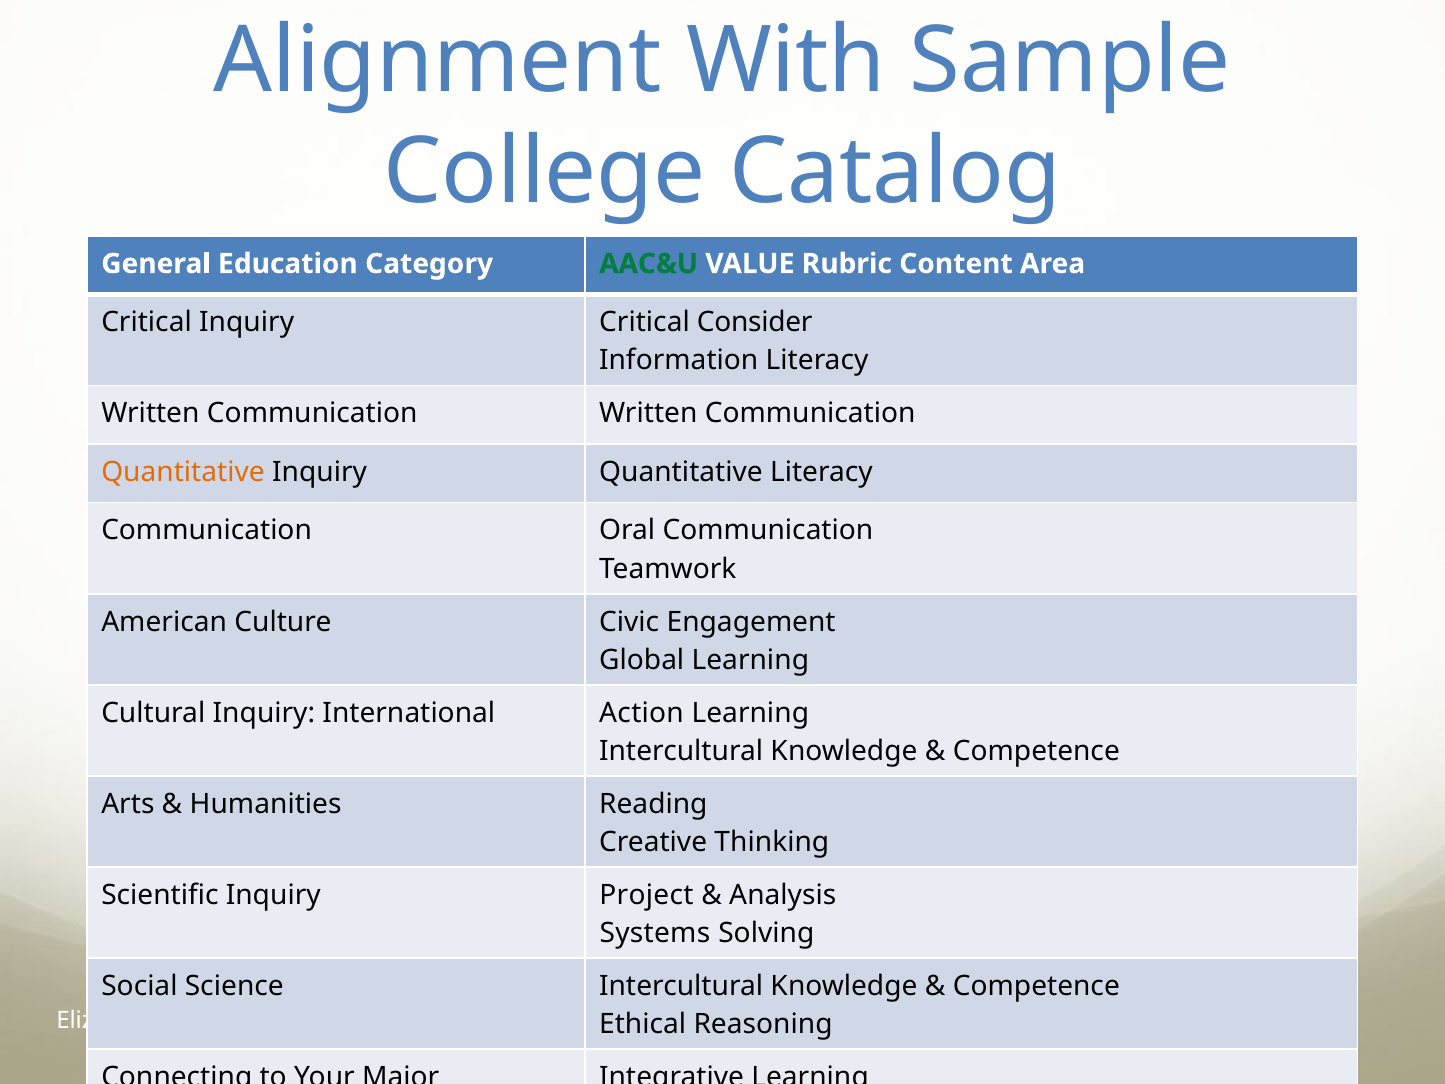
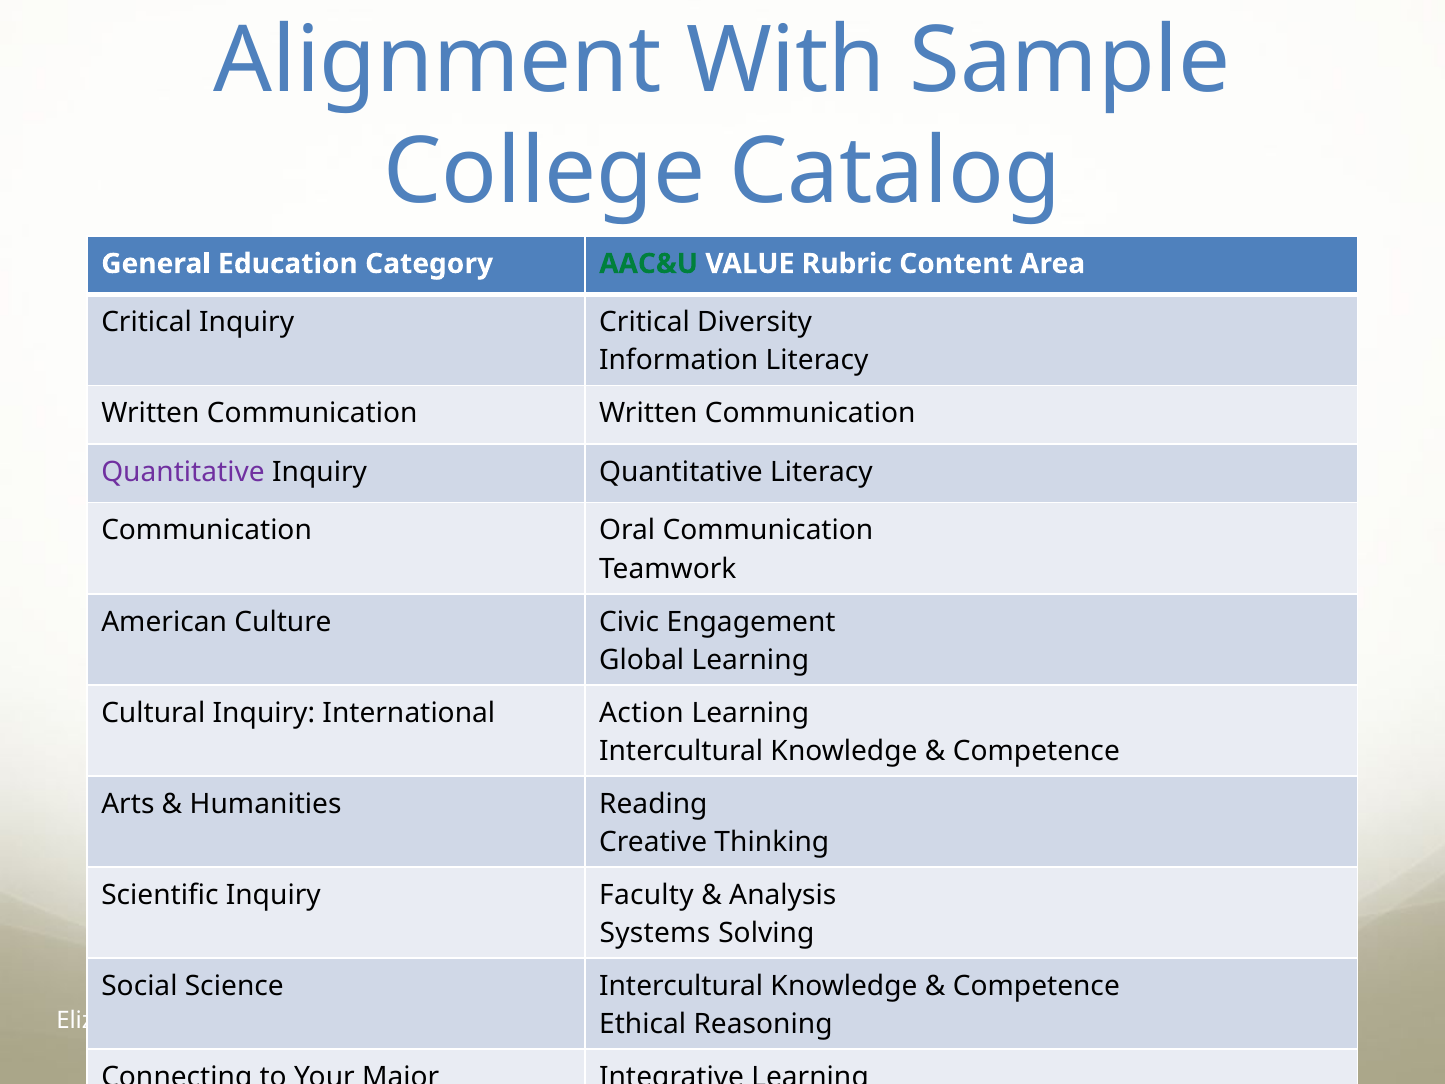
Consider: Consider -> Diversity
Quantitative at (183, 472) colour: orange -> purple
Project: Project -> Faculty
